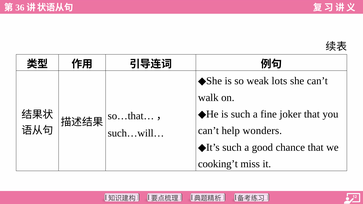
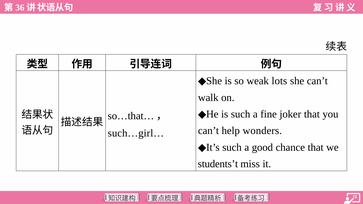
such…will…: such…will… -> such…girl…
cooking’t: cooking’t -> students’t
